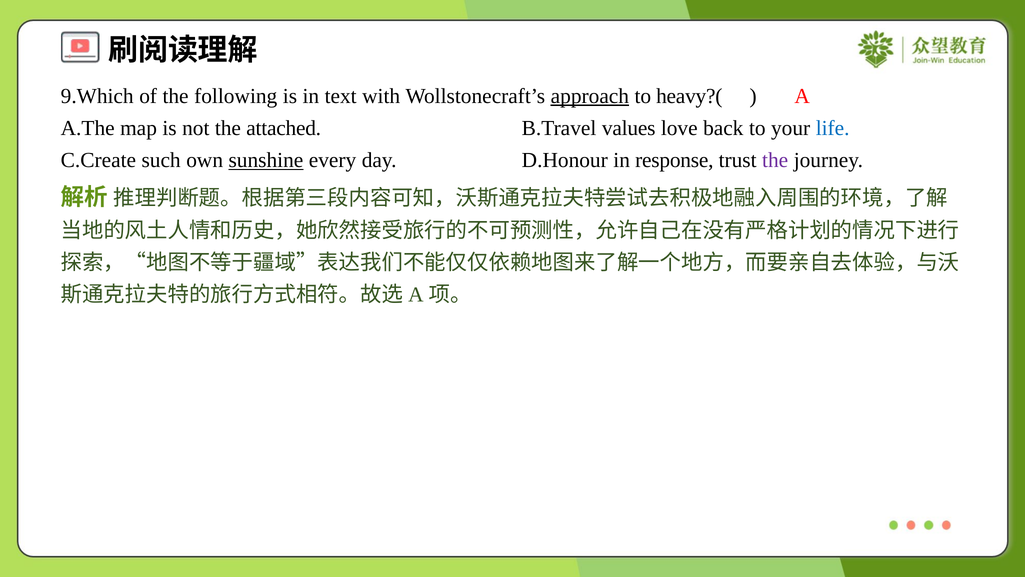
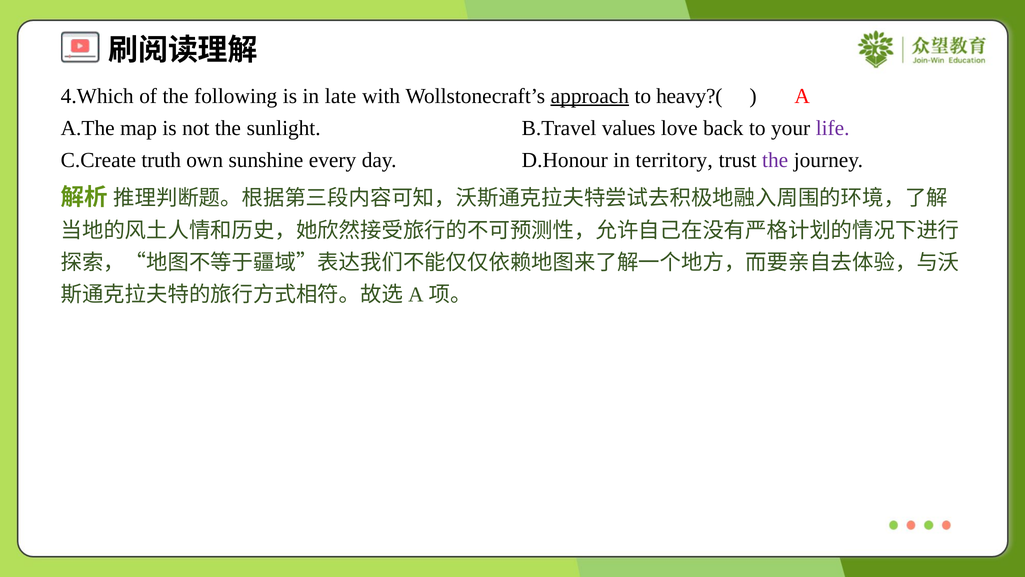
9.Which: 9.Which -> 4.Which
text: text -> late
attached: attached -> sunlight
life colour: blue -> purple
such: such -> truth
sunshine underline: present -> none
response: response -> territory
